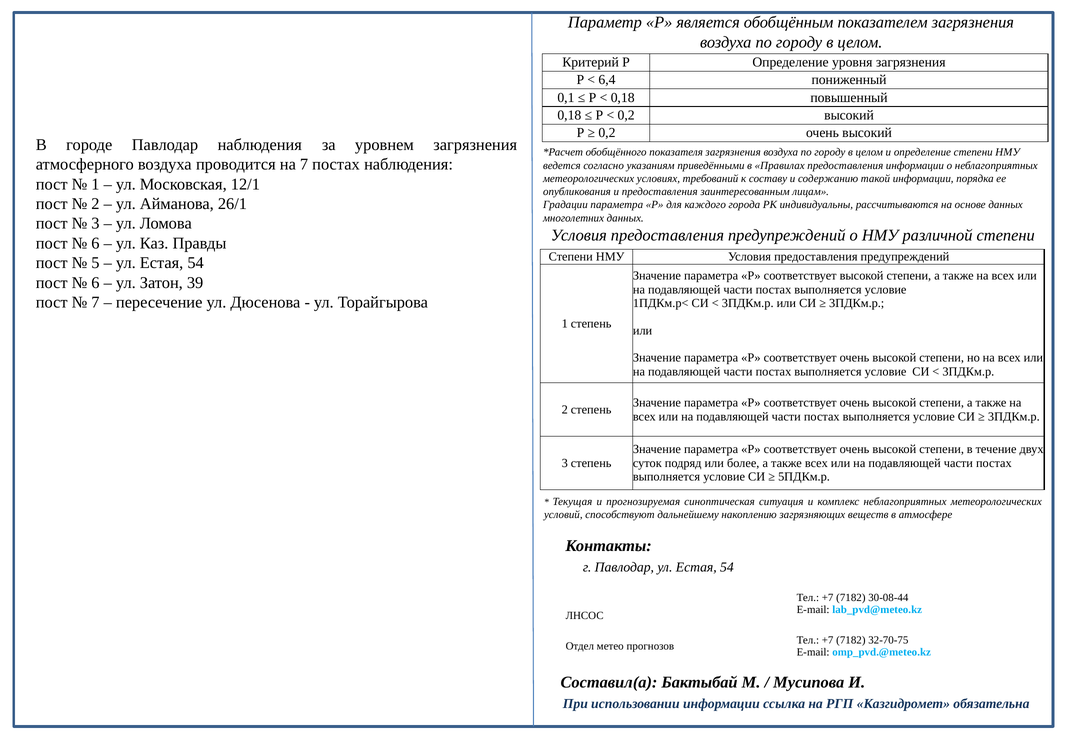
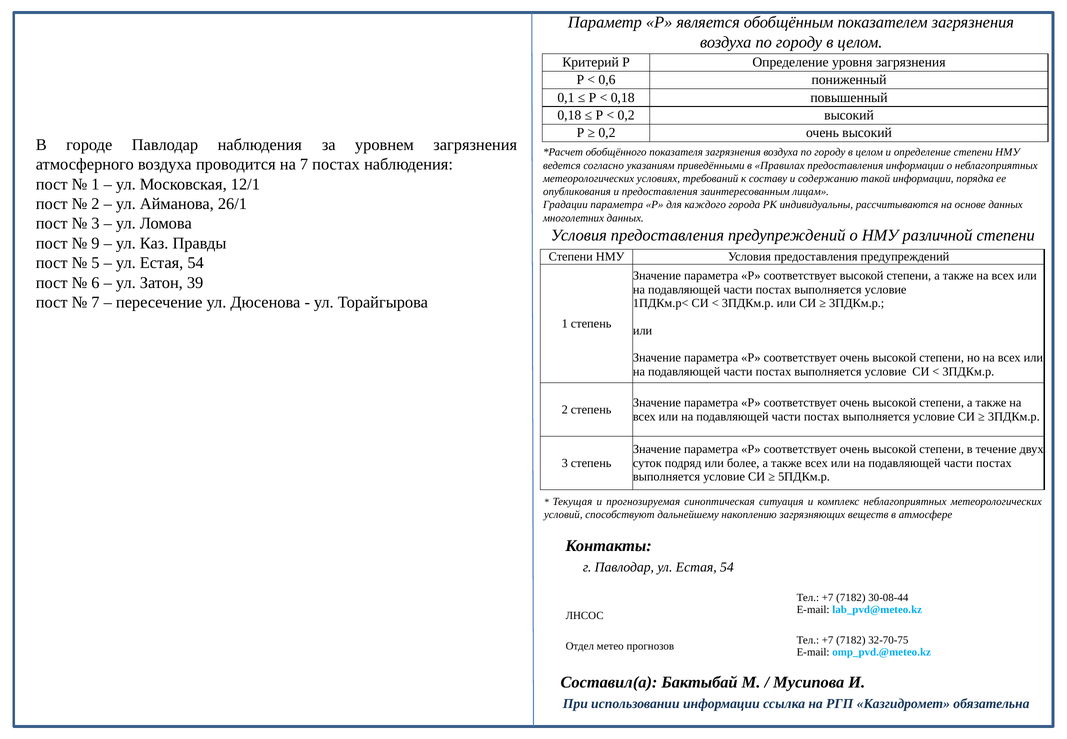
6,4: 6,4 -> 0,6
6 at (95, 243): 6 -> 9
